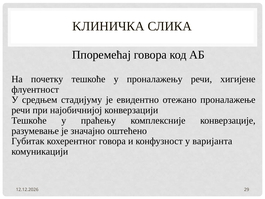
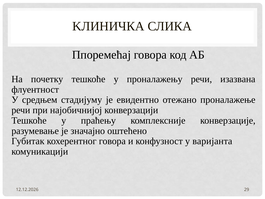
хигијене: хигијене -> изазвана
